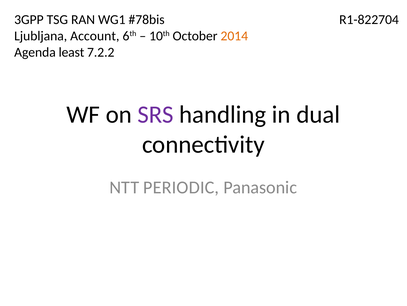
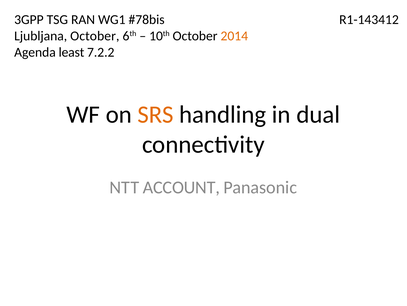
R1-822704: R1-822704 -> R1-143412
Ljubljana Account: Account -> October
SRS colour: purple -> orange
PERIODIC: PERIODIC -> ACCOUNT
